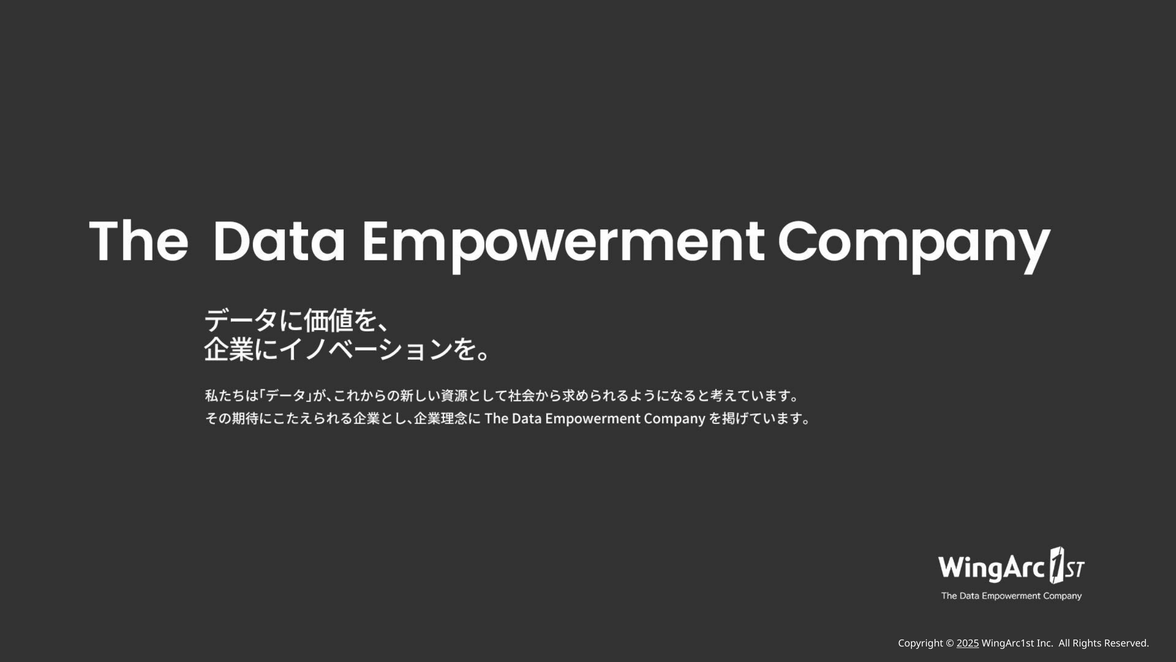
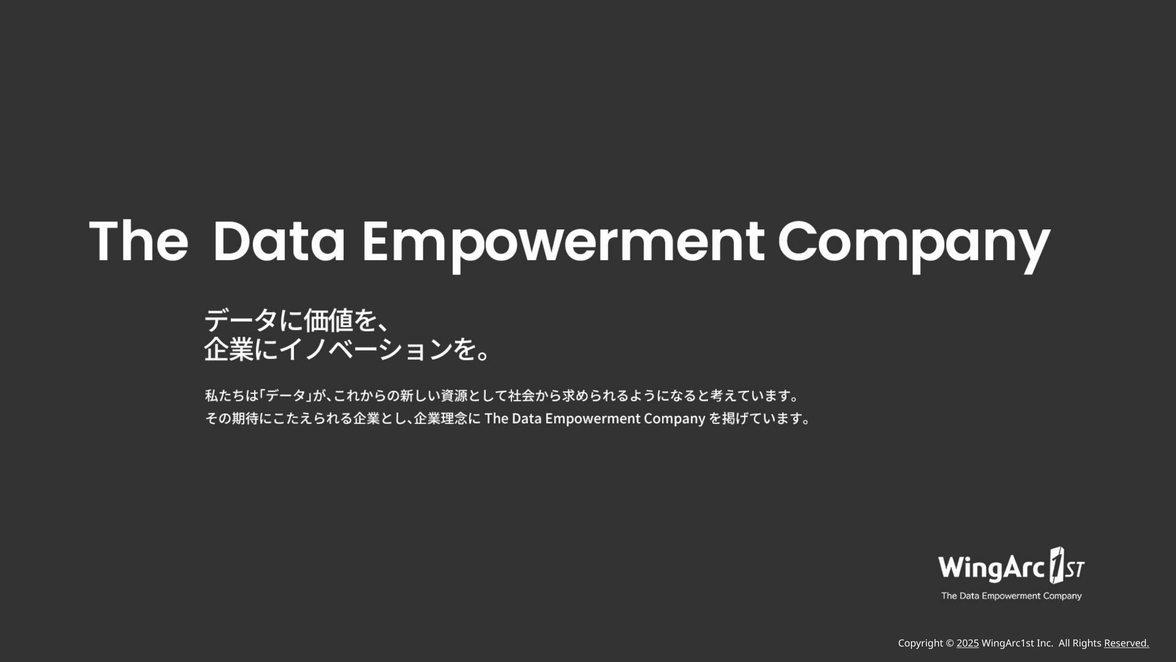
Reserved underline: none -> present
